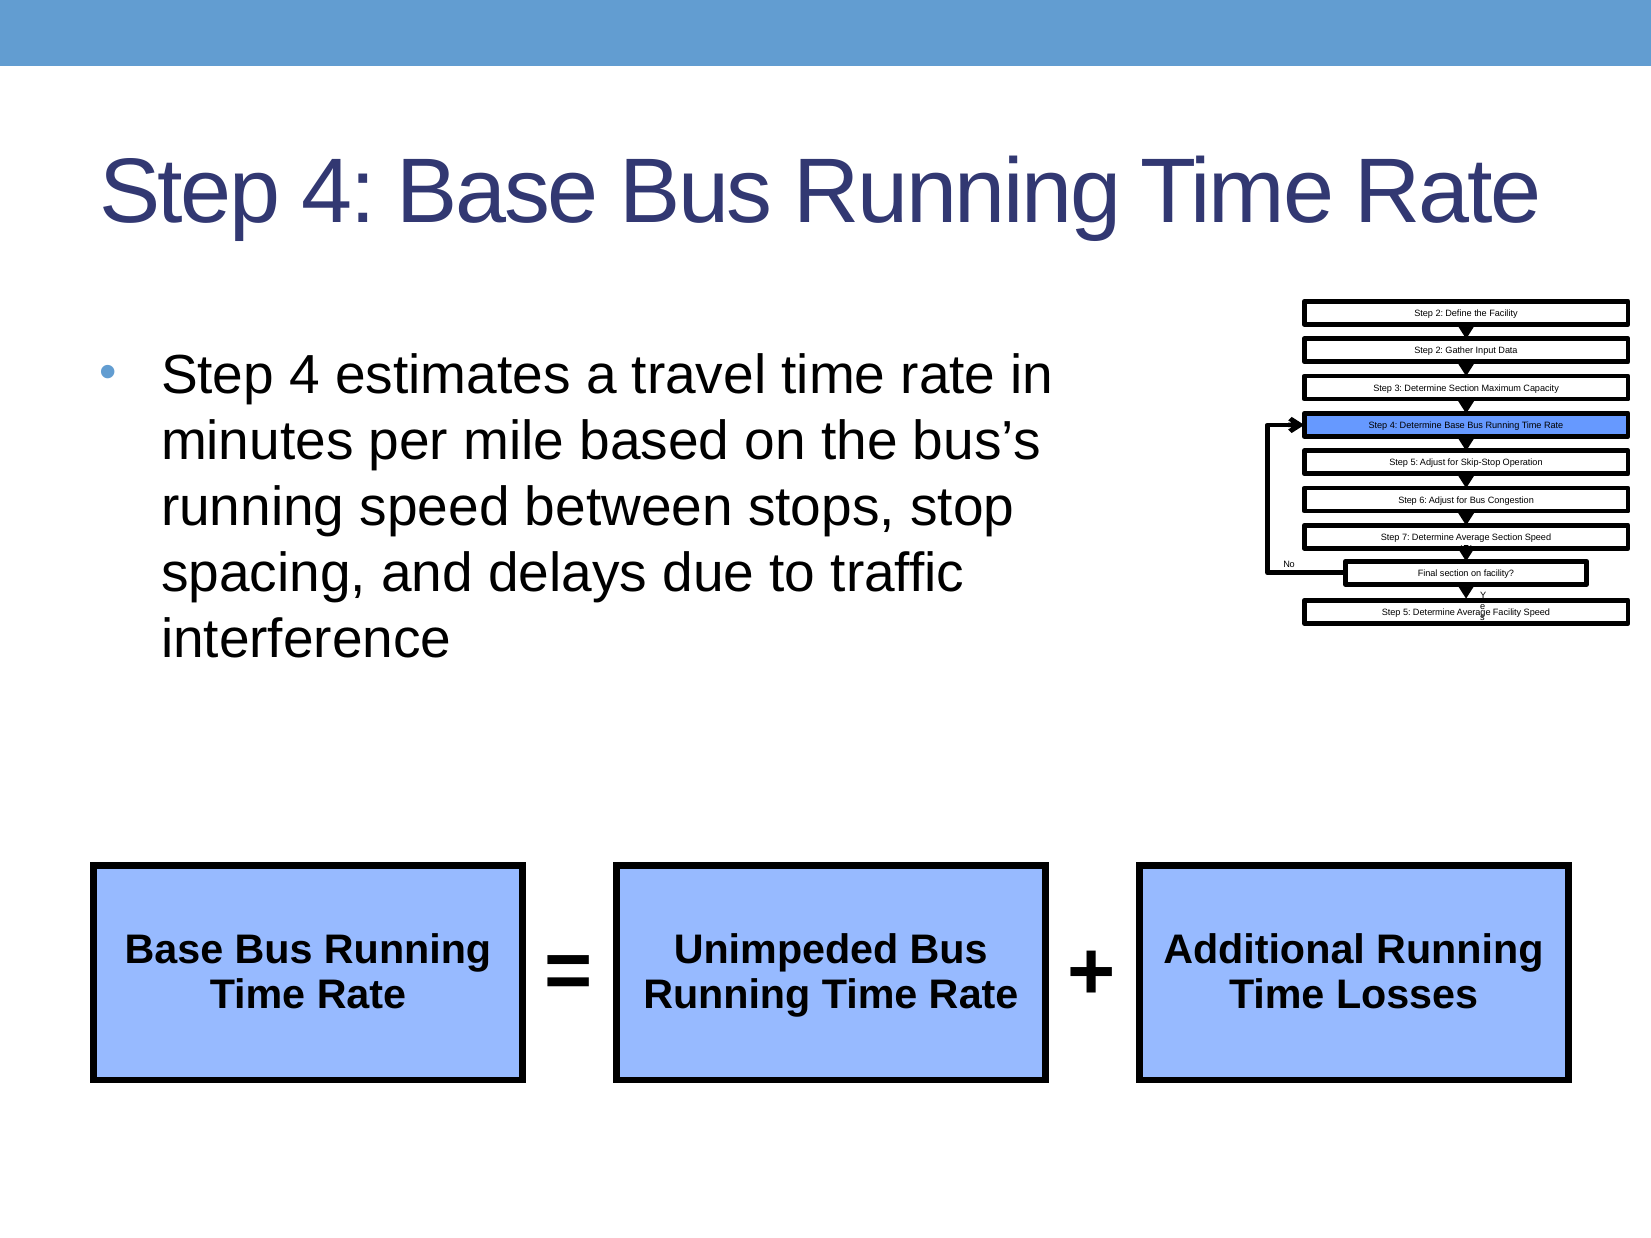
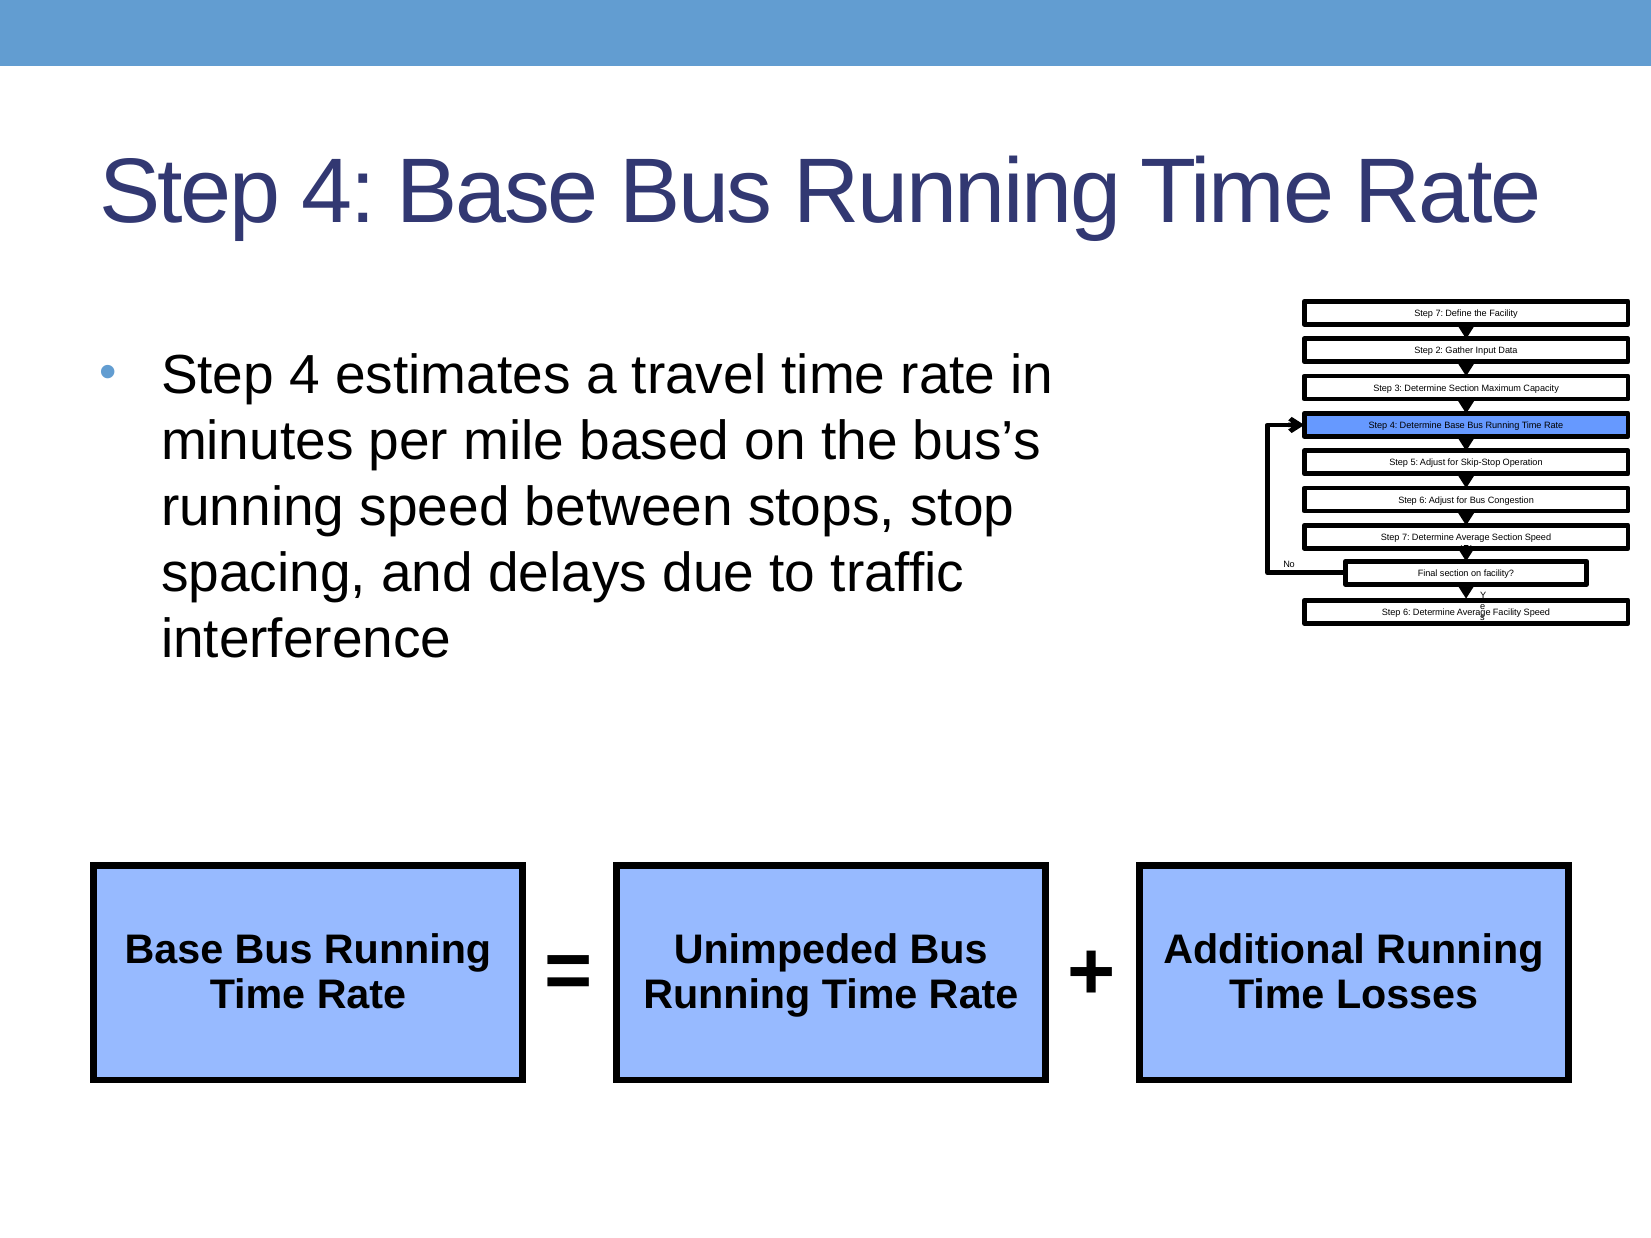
2 at (1439, 314): 2 -> 7
5 at (1407, 612): 5 -> 6
